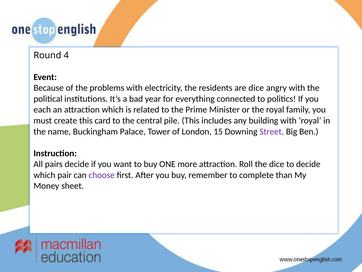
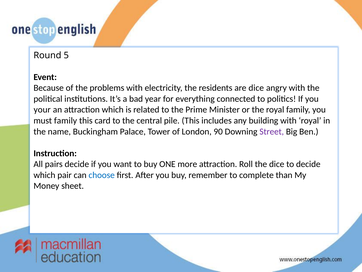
4: 4 -> 5
each: each -> your
must create: create -> family
15: 15 -> 90
choose colour: purple -> blue
